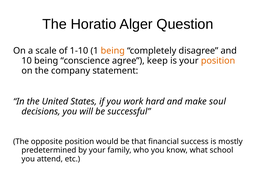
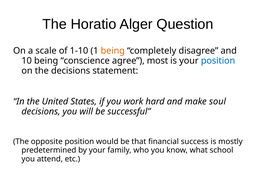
keep: keep -> most
position at (218, 61) colour: orange -> blue
the company: company -> decisions
